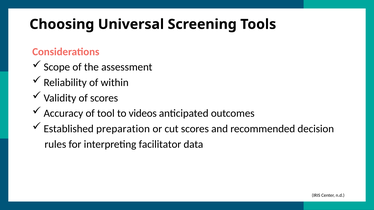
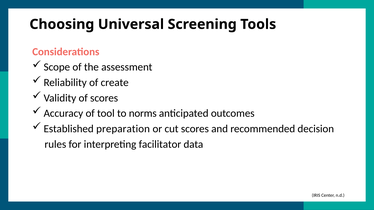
within: within -> create
videos: videos -> norms
